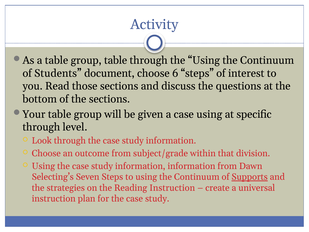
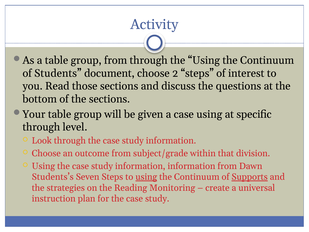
group table: table -> from
6: 6 -> 2
Selecting’s: Selecting’s -> Students’s
using at (146, 177) underline: none -> present
Reading Instruction: Instruction -> Monitoring
